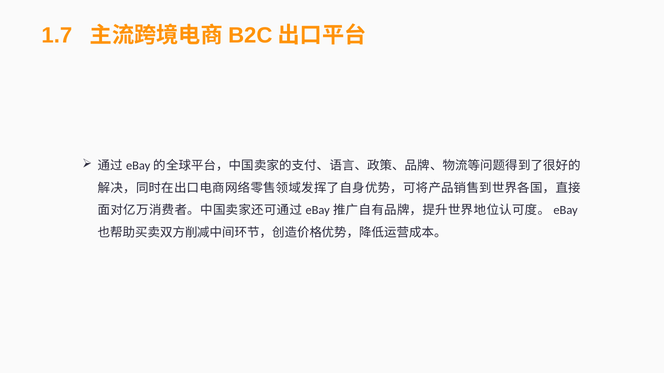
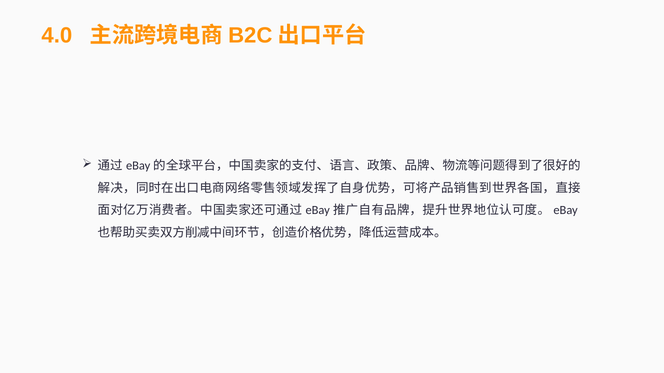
1.7: 1.7 -> 4.0
